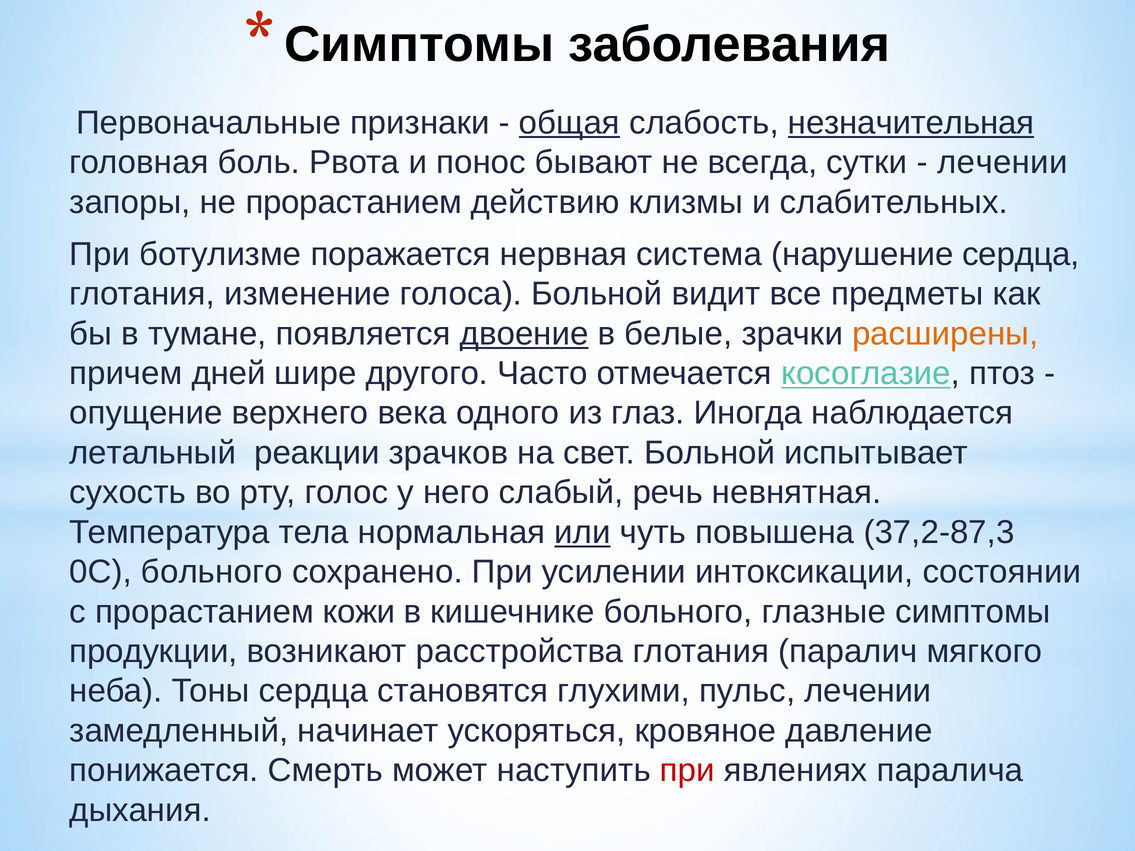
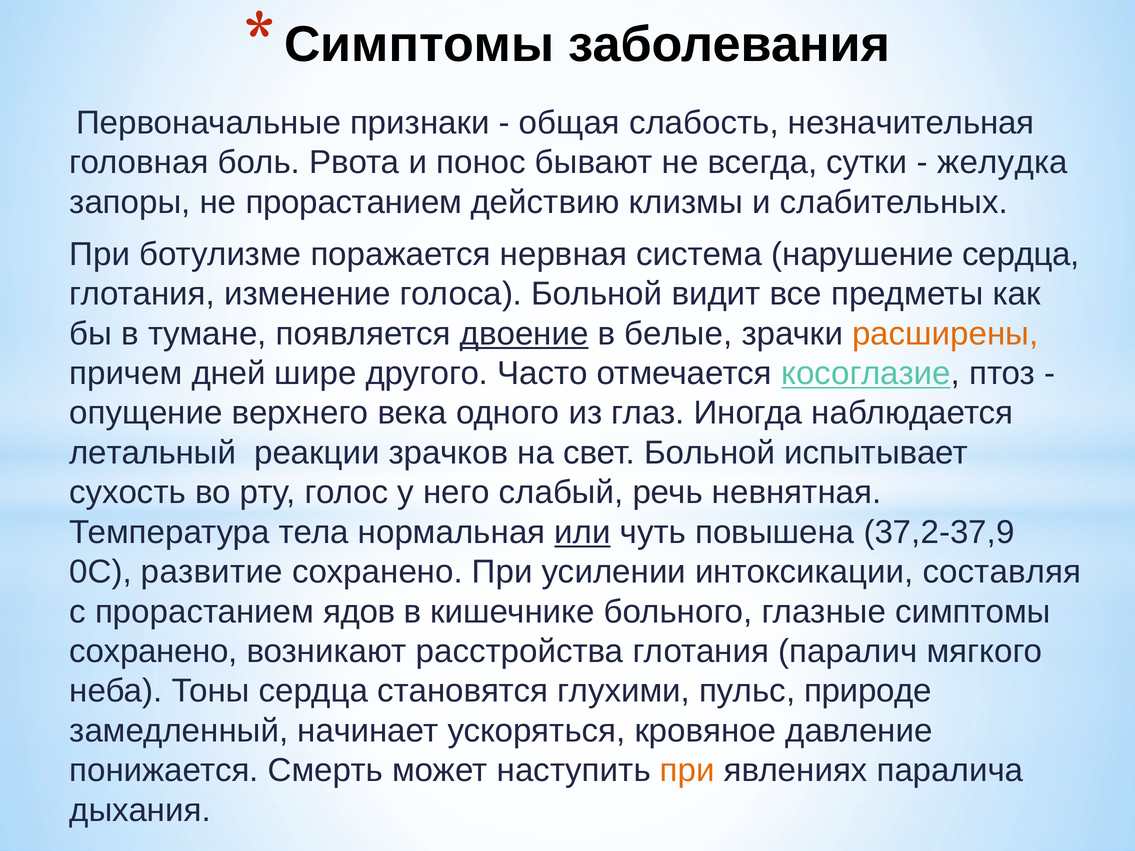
общая underline: present -> none
незначительная underline: present -> none
лечении at (1002, 162): лечении -> желудка
37,2-87,3: 37,2-87,3 -> 37,2-37,9
0С больного: больного -> развитие
состоянии: состоянии -> составляя
кожи: кожи -> ядов
продукции at (153, 651): продукции -> сохранено
пульс лечении: лечении -> природе
при at (687, 771) colour: red -> orange
